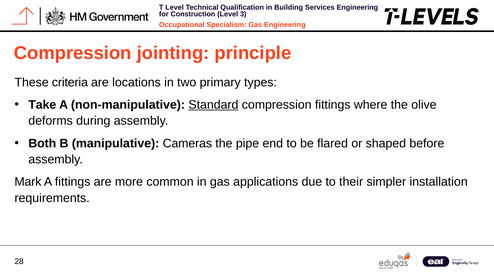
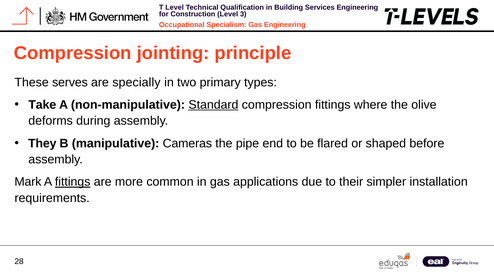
criteria: criteria -> serves
locations: locations -> specially
Both: Both -> They
fittings at (73, 182) underline: none -> present
